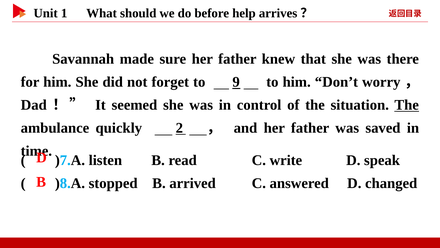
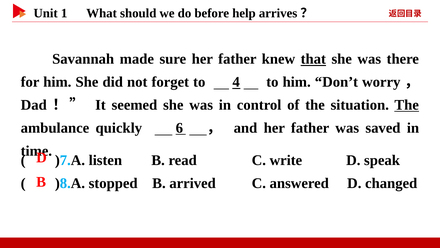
that underline: none -> present
9: 9 -> 4
2: 2 -> 6
